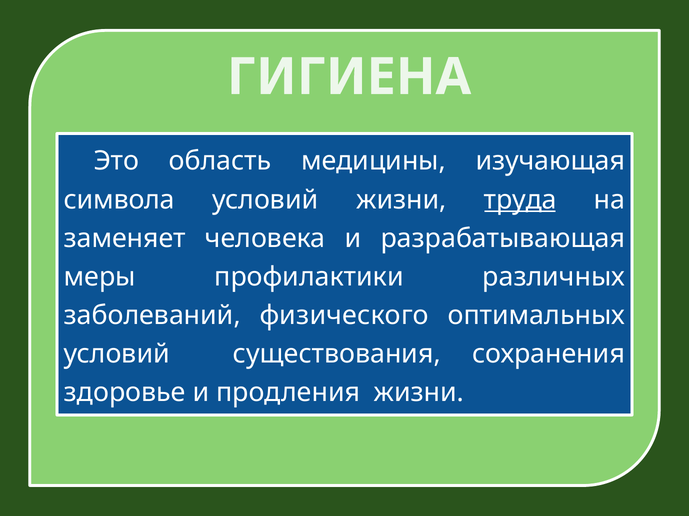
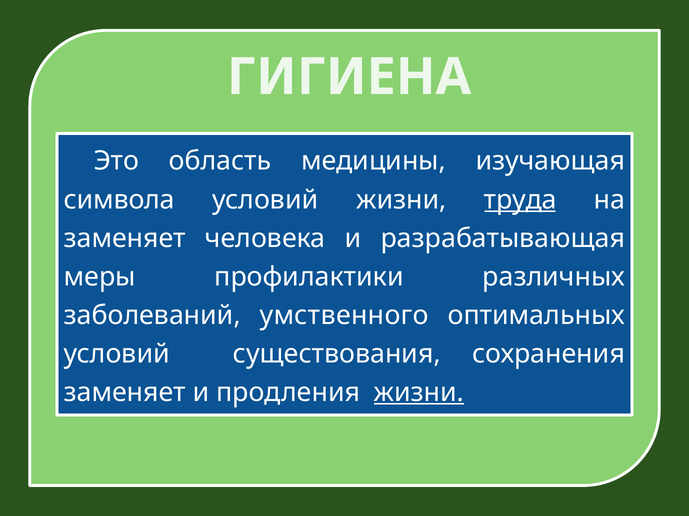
физического: физического -> умственного
здоровье at (125, 393): здоровье -> заменяет
жизни at (419, 393) underline: none -> present
